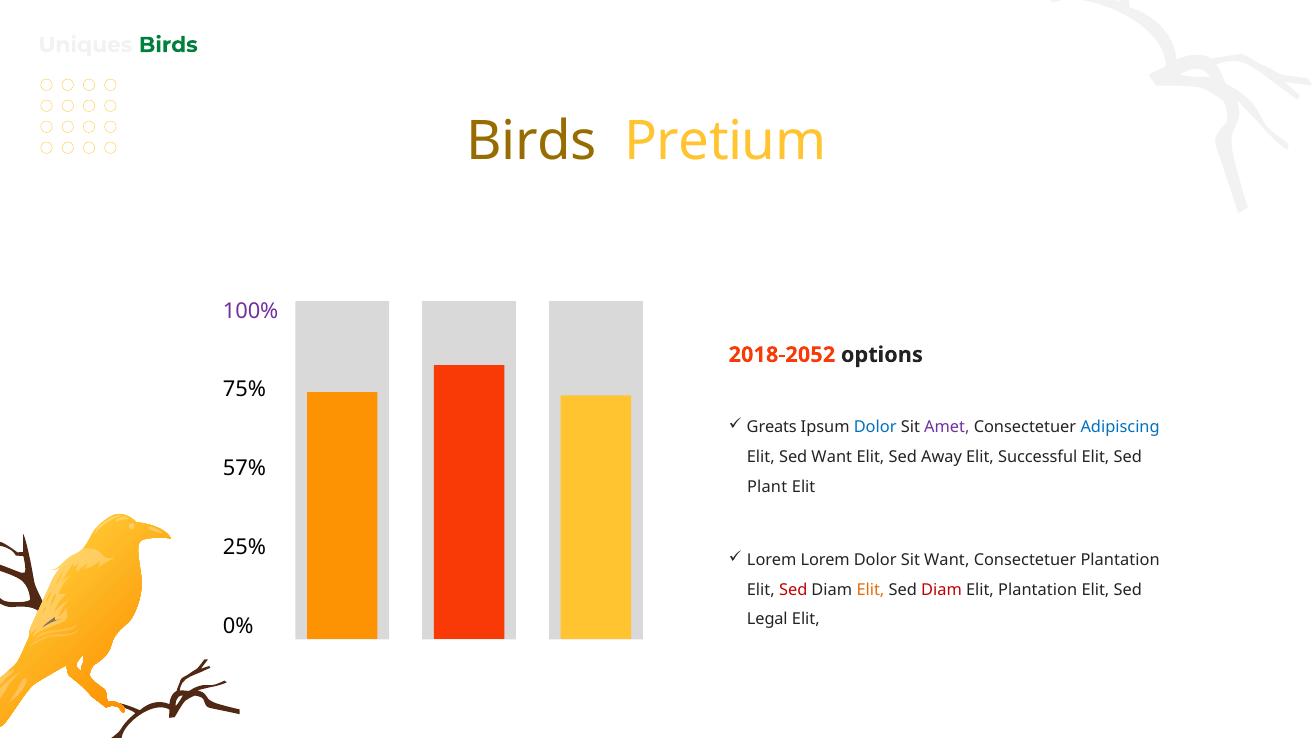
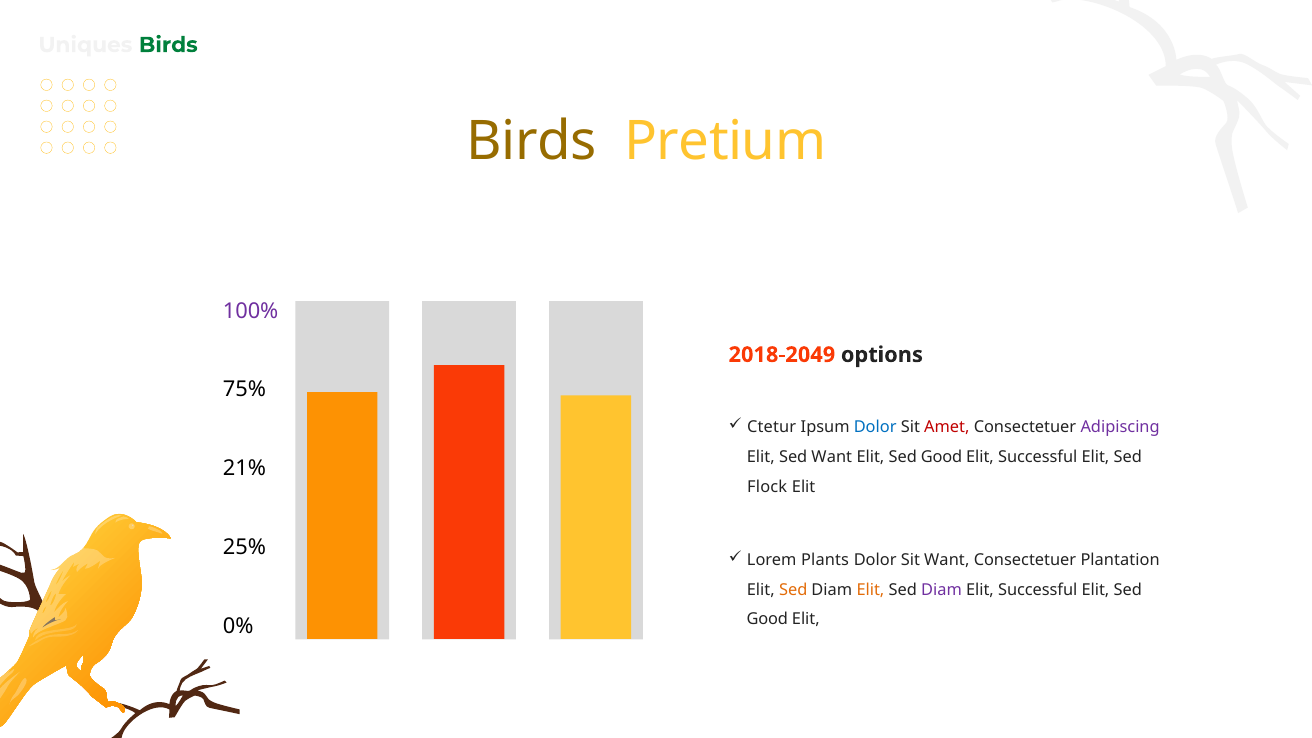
2018-2052: 2018-2052 -> 2018-2049
Greats: Greats -> Ctetur
Amet colour: purple -> red
Adipiscing colour: blue -> purple
Away at (942, 457): Away -> Good
57%: 57% -> 21%
Plant: Plant -> Flock
Lorem Lorem: Lorem -> Plants
Sed at (793, 590) colour: red -> orange
Diam at (942, 590) colour: red -> purple
Plantation at (1038, 590): Plantation -> Successful
Legal at (767, 620): Legal -> Good
